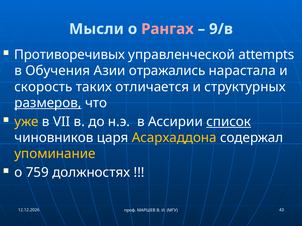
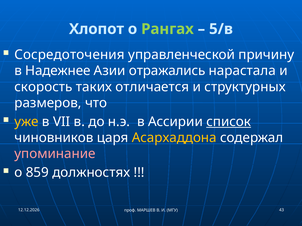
Мысли: Мысли -> Хлопот
Рангах colour: pink -> light green
9/в: 9/в -> 5/в
Противоречивых: Противоречивых -> Сосредоточения
attempts: attempts -> причину
Обучения: Обучения -> Надежнее
размеров underline: present -> none
упоминание colour: yellow -> pink
759: 759 -> 859
